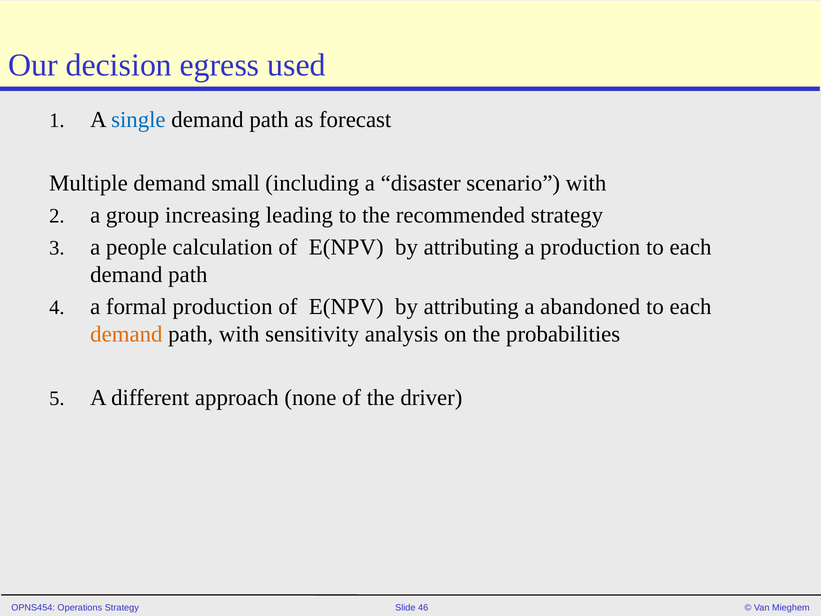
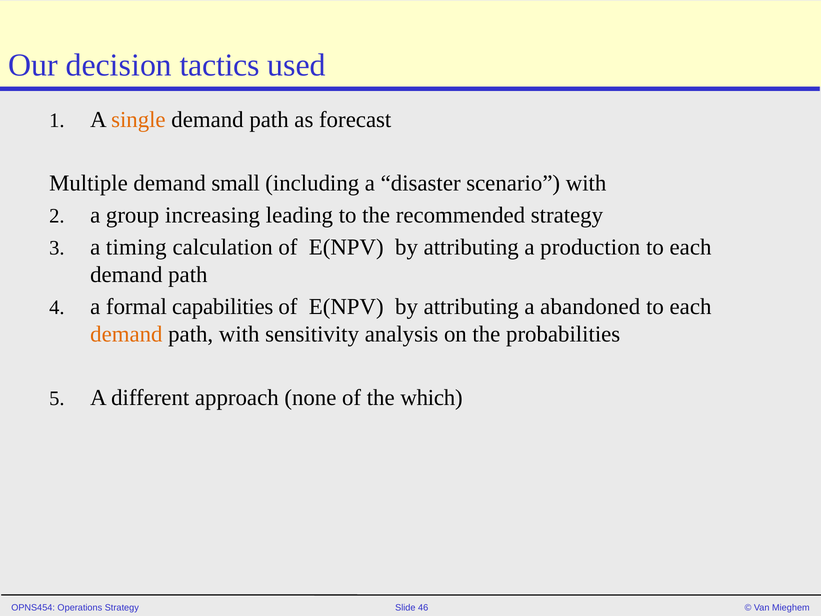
egress: egress -> tactics
single colour: blue -> orange
people: people -> timing
formal production: production -> capabilities
driver: driver -> which
